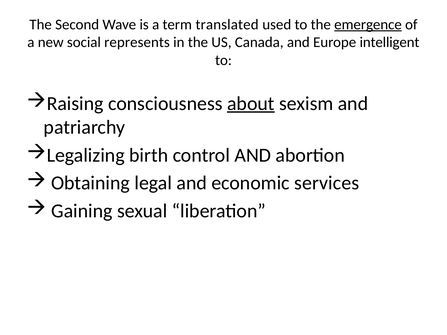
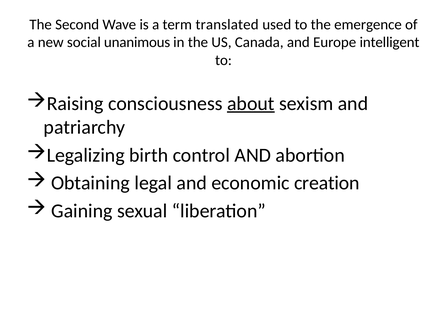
emergence underline: present -> none
represents: represents -> unanimous
services: services -> creation
